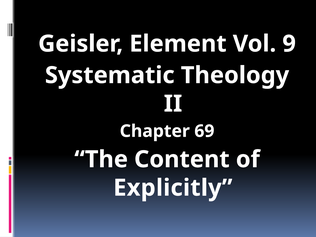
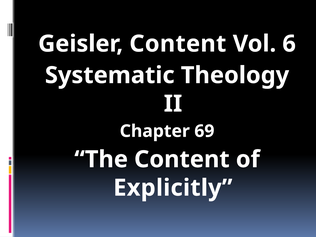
Geisler Element: Element -> Content
9: 9 -> 6
